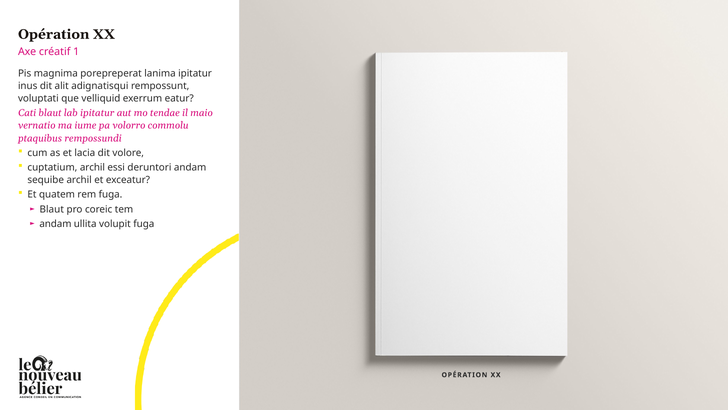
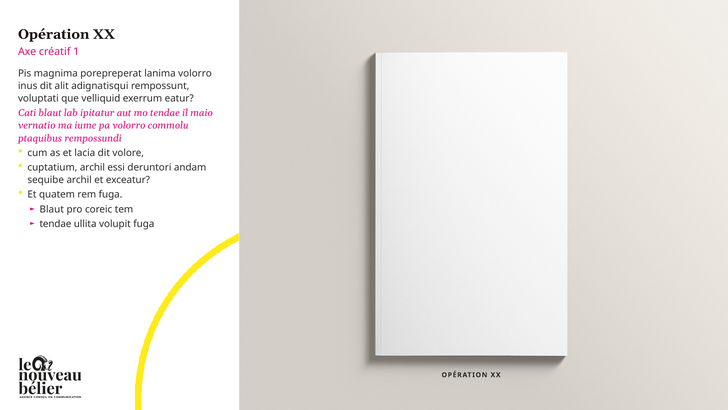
lanima ipitatur: ipitatur -> volorro
andam at (55, 224): andam -> tendae
